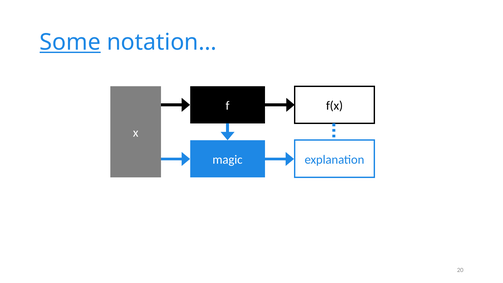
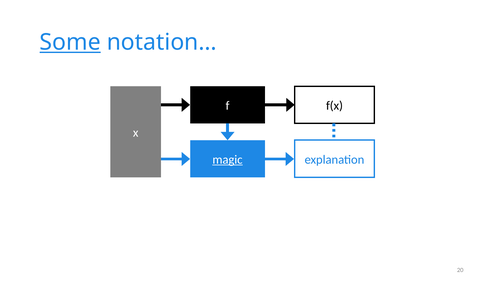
magic underline: none -> present
